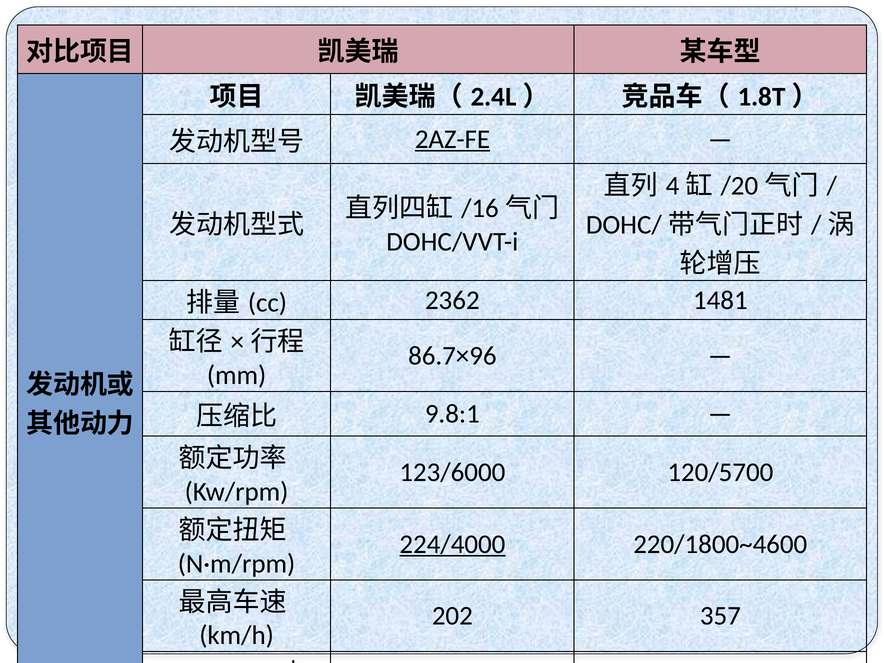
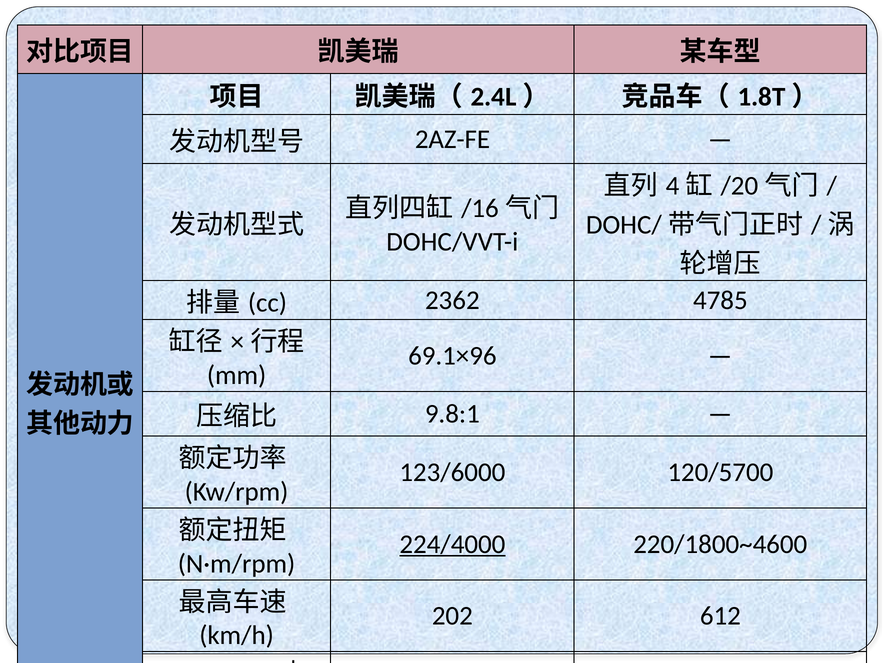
2AZ-FE underline: present -> none
1481: 1481 -> 4785
86.7×96: 86.7×96 -> 69.1×96
357: 357 -> 612
